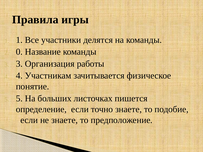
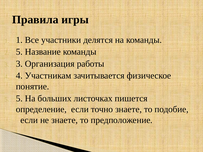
2 0: 0 -> 5
